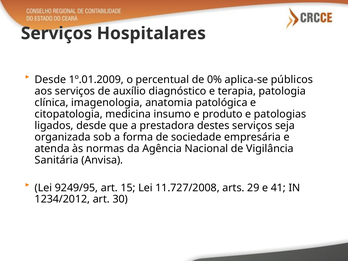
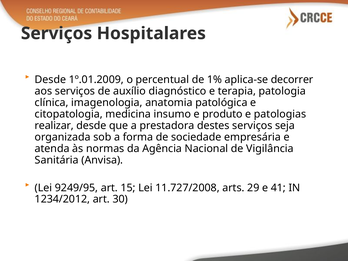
0%: 0% -> 1%
públicos: públicos -> decorrer
ligados: ligados -> realizar
